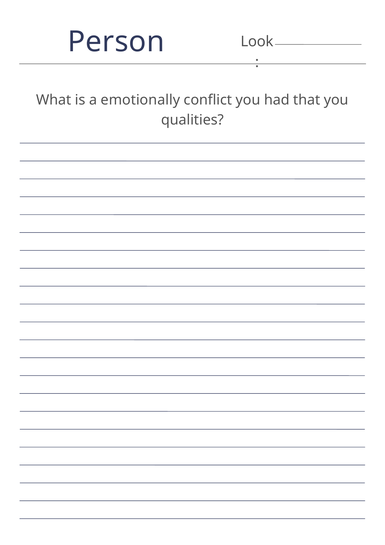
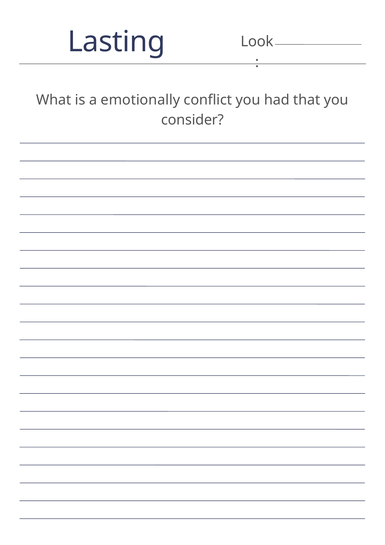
Person: Person -> Lasting
qualities: qualities -> consider
